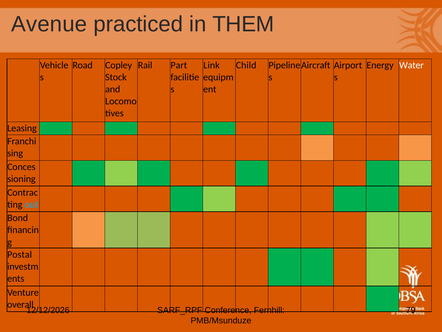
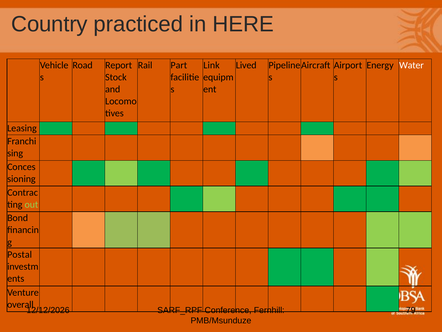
Avenue: Avenue -> Country
THEM: THEM -> HERE
Copley: Copley -> Report
Child: Child -> Lived
out colour: light blue -> light green
